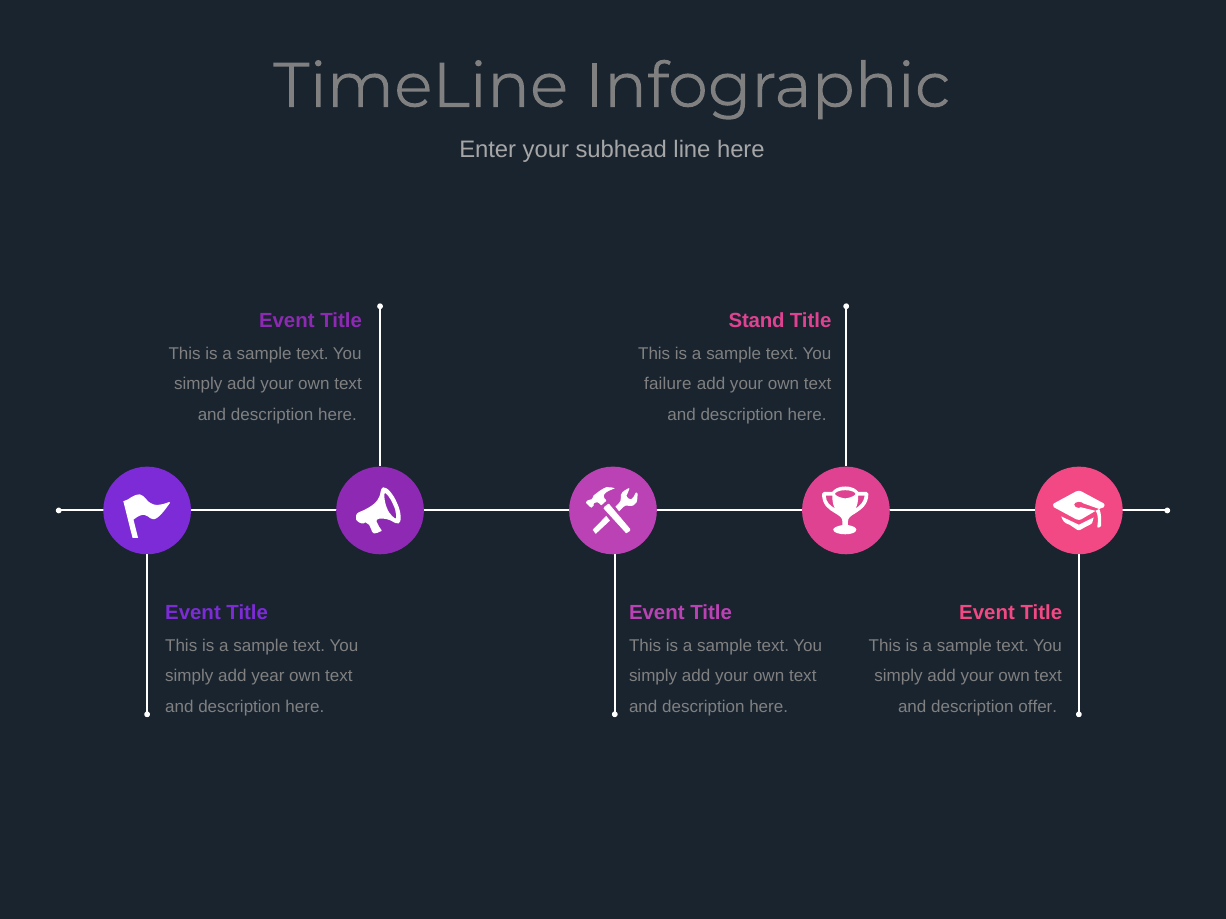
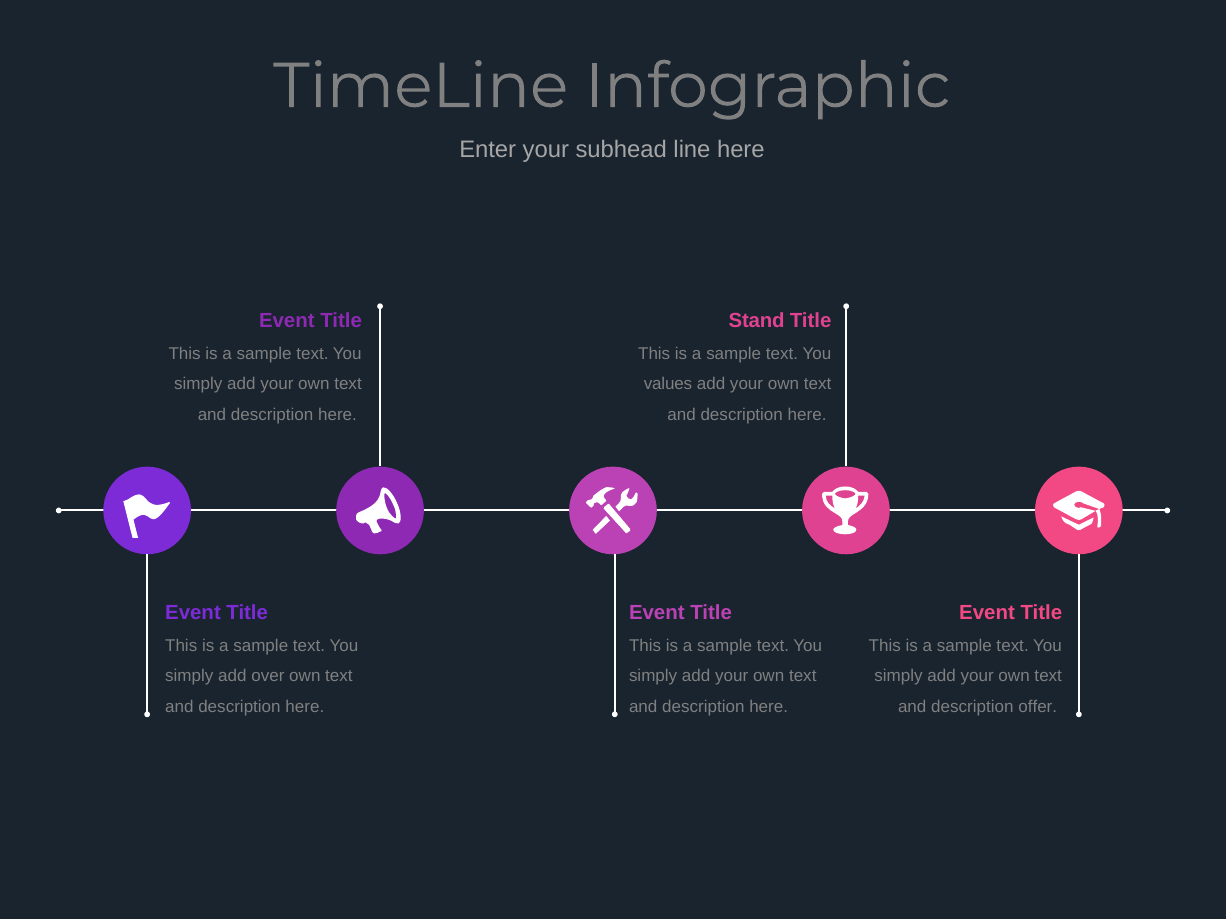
failure: failure -> values
year: year -> over
